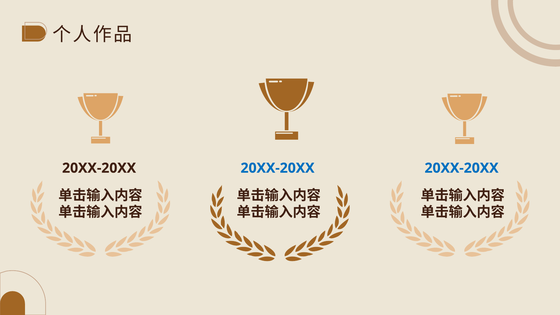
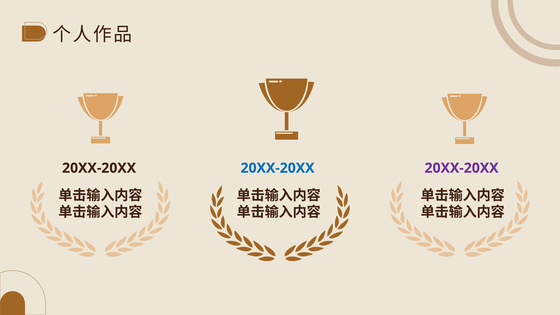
20XX-20XX at (462, 168) colour: blue -> purple
